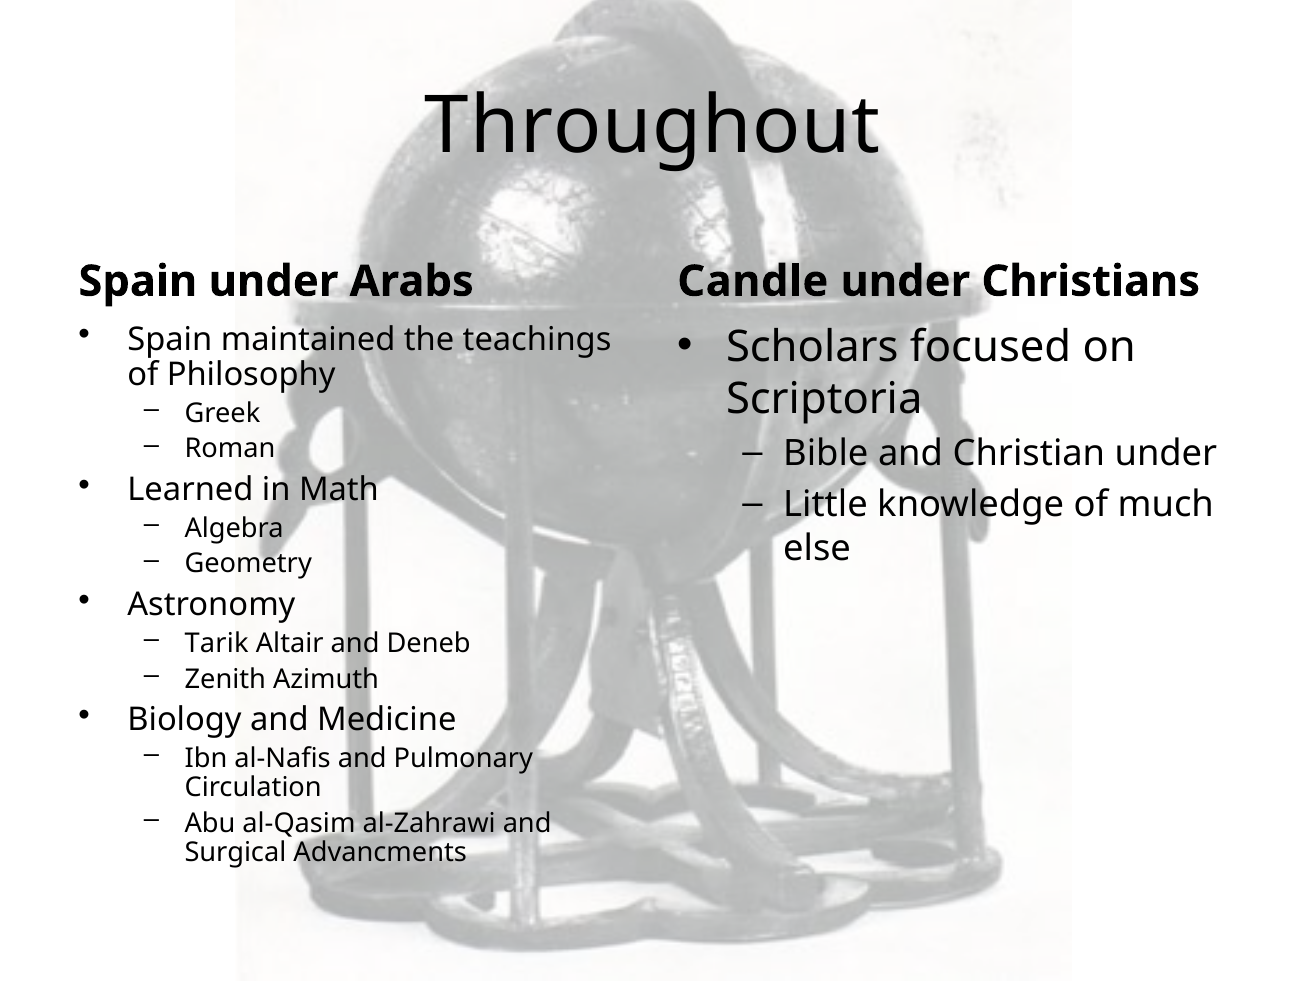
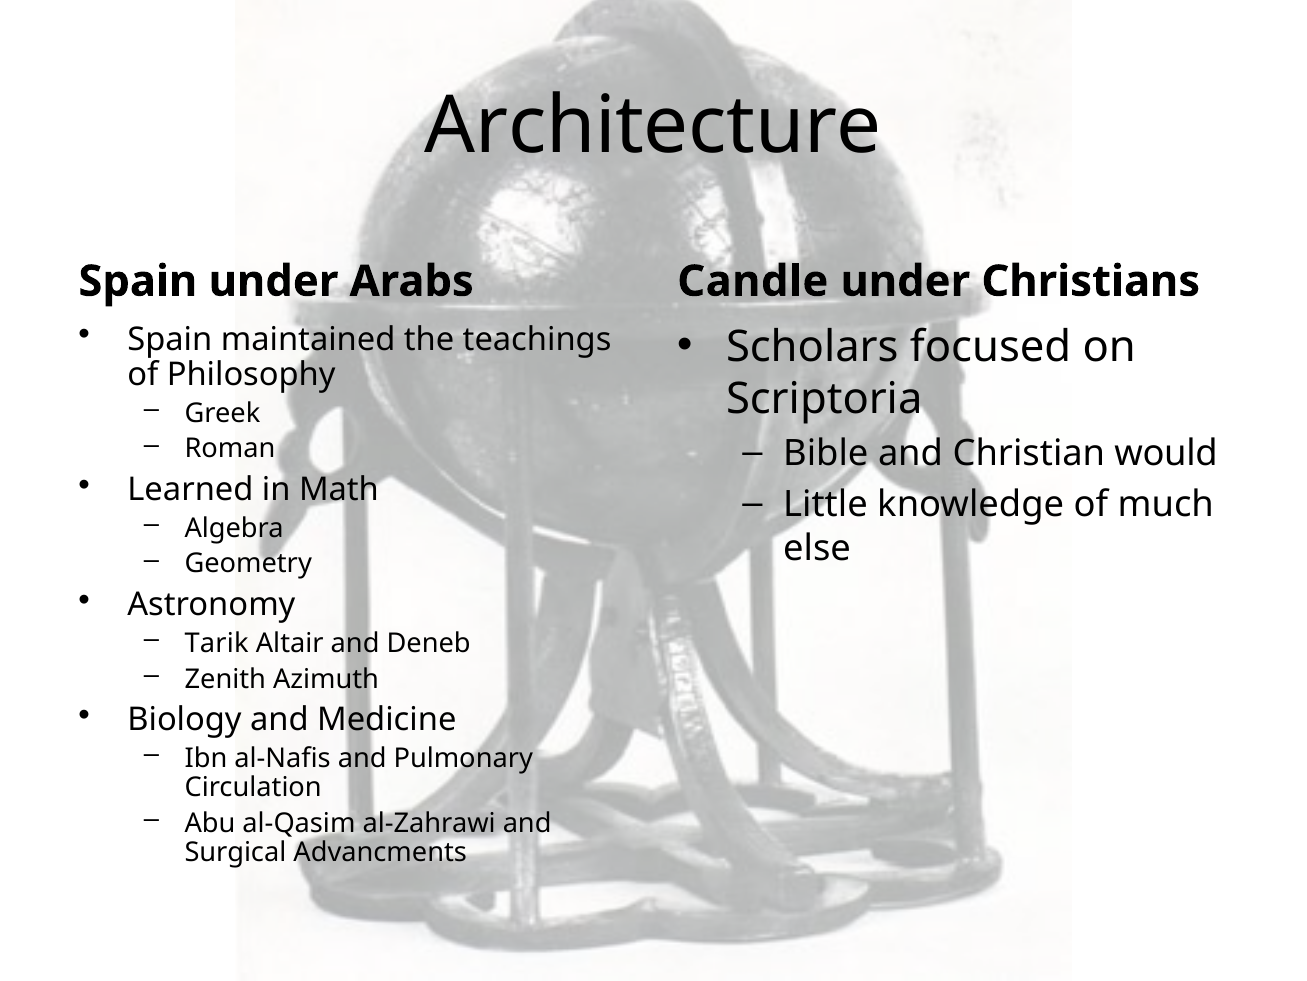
Throughout: Throughout -> Architecture
Christian under: under -> would
